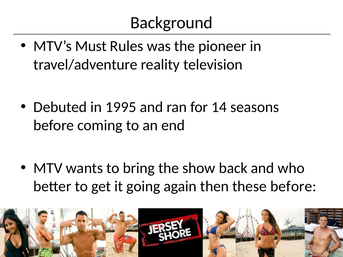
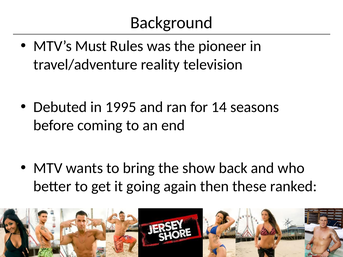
these before: before -> ranked
